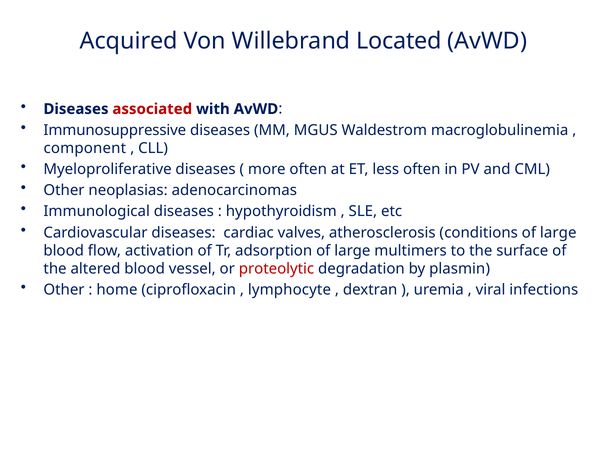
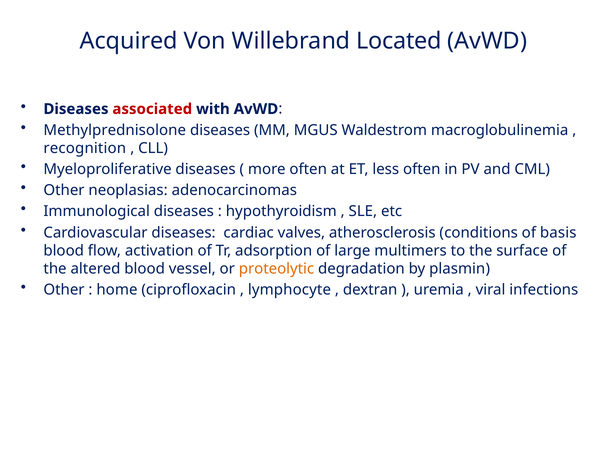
Immunosuppressive: Immunosuppressive -> Methylprednisolone
component: component -> recognition
conditions of large: large -> basis
proteolytic colour: red -> orange
